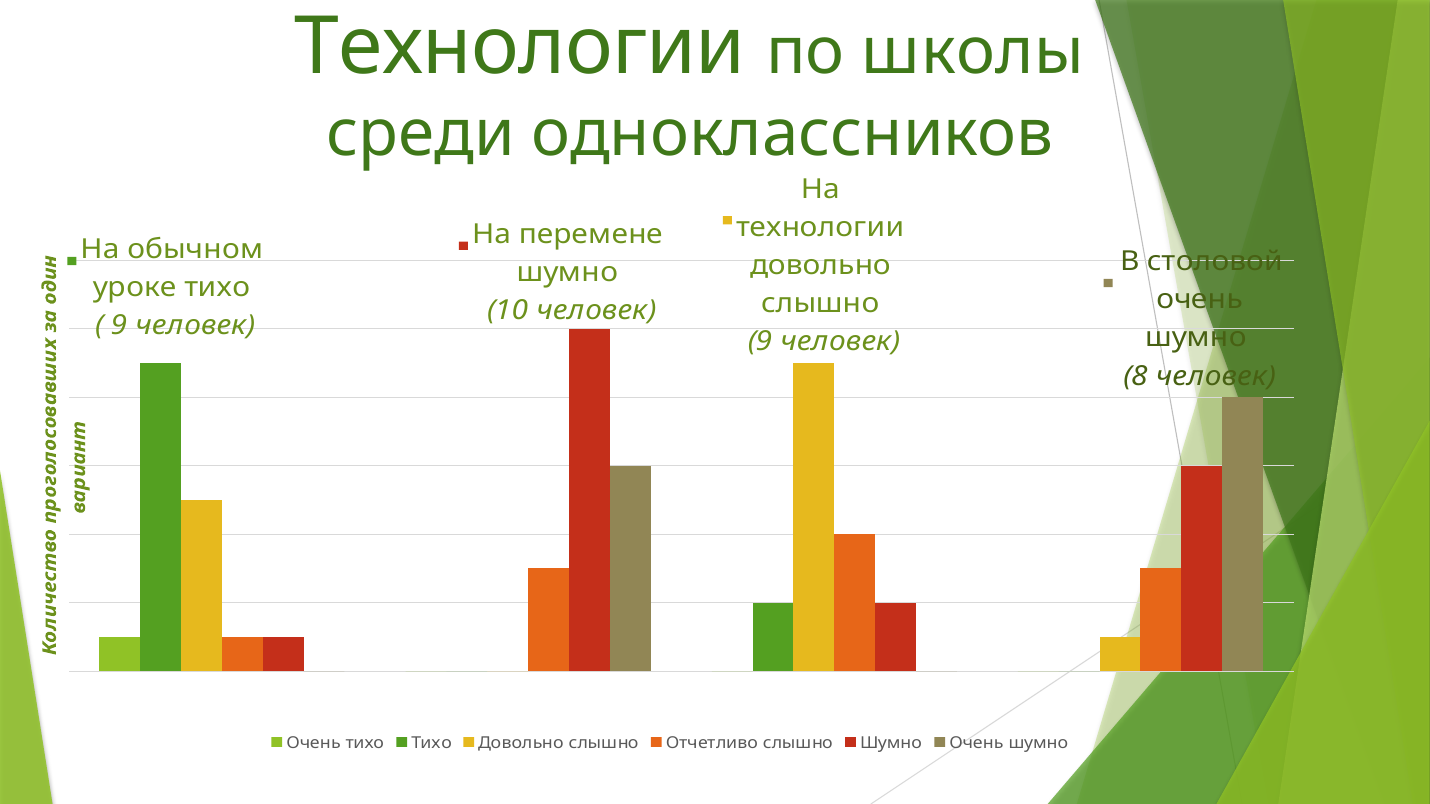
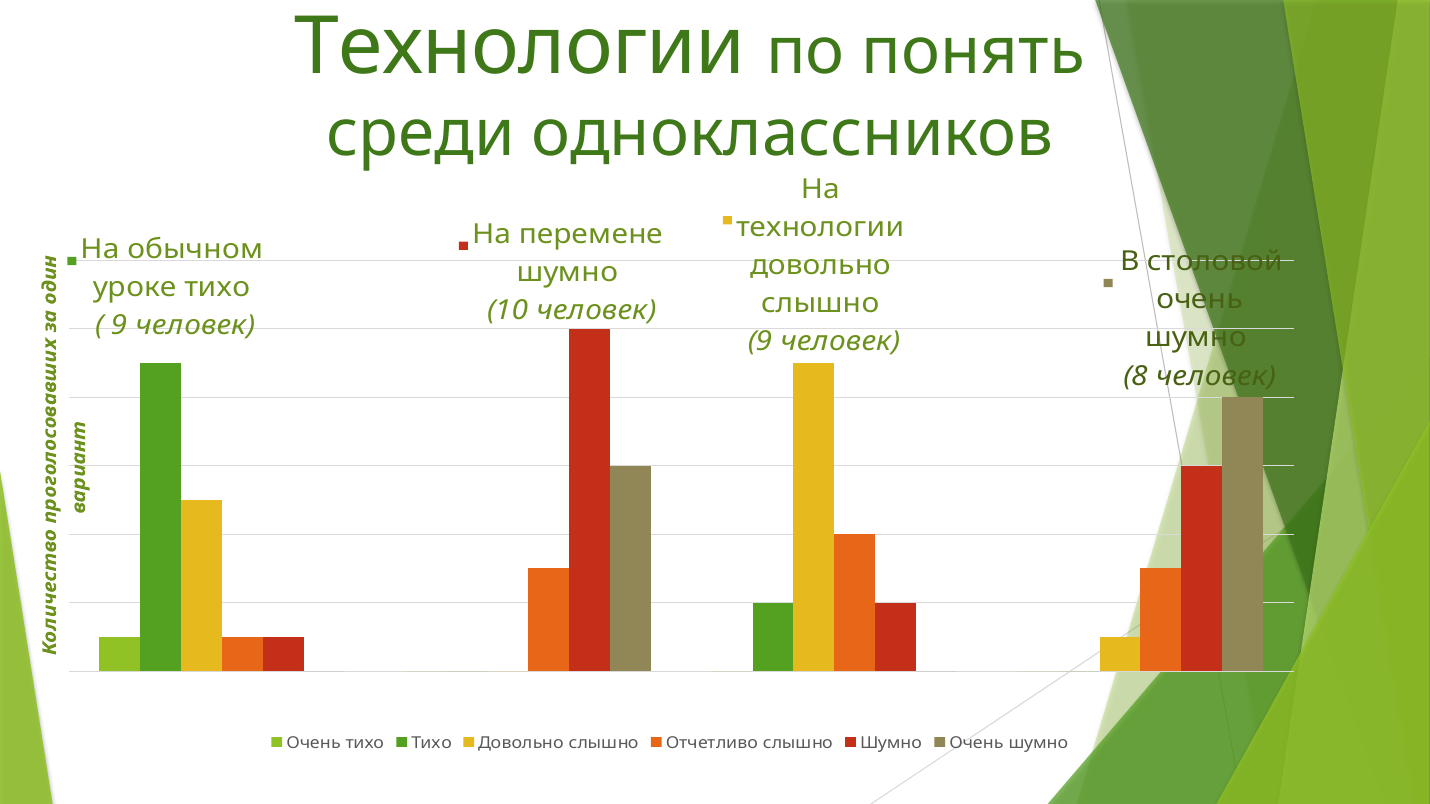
школы: школы -> понять
